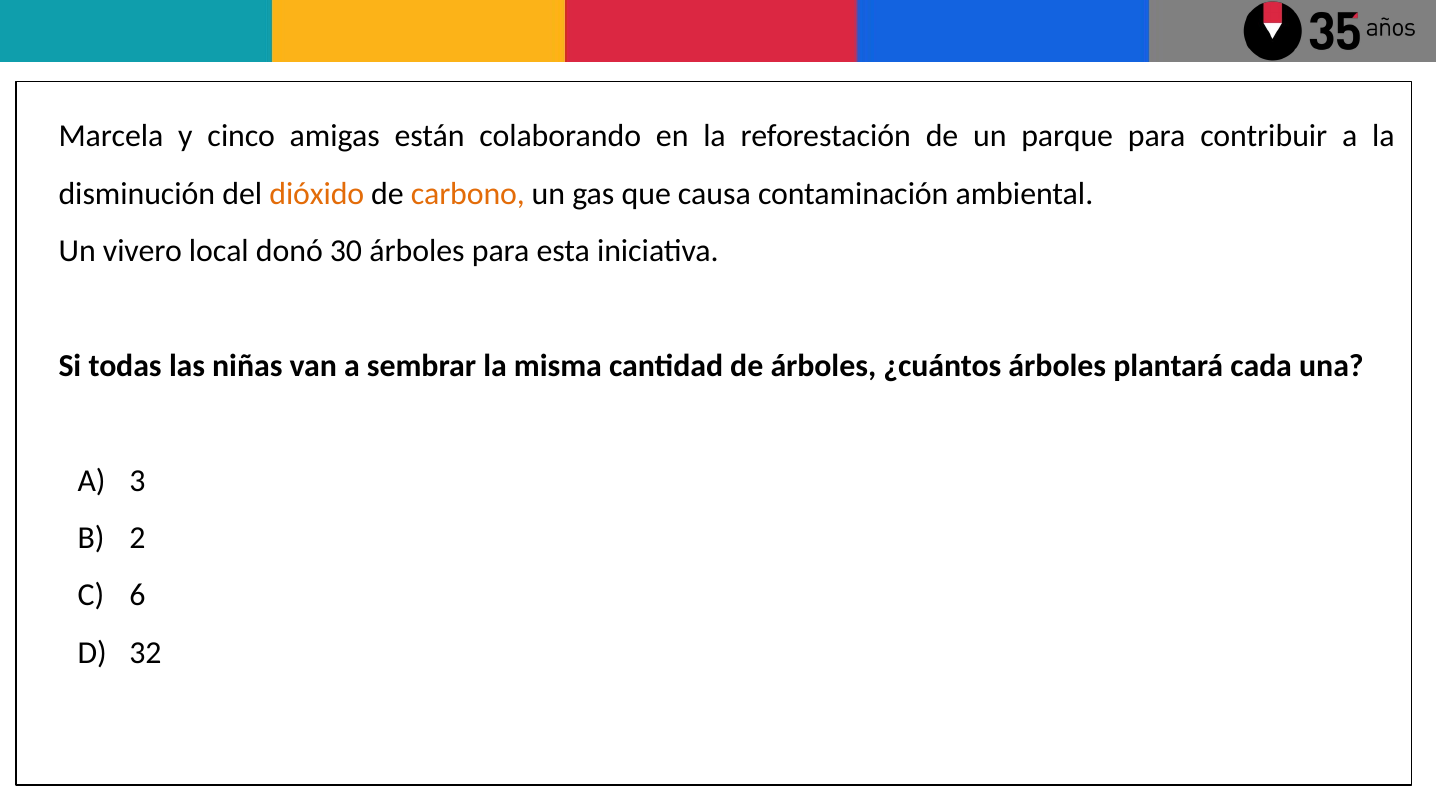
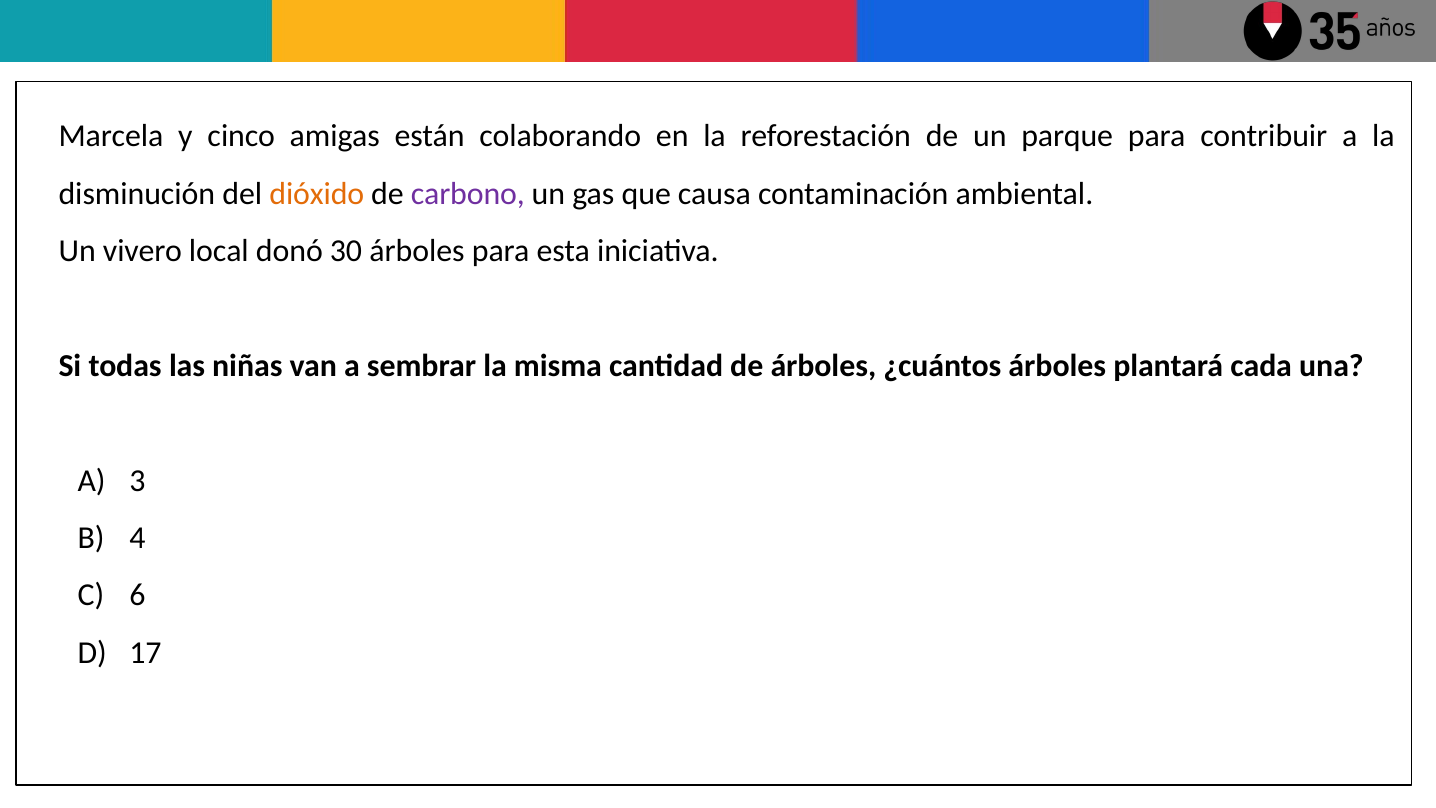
carbono colour: orange -> purple
2: 2 -> 4
32: 32 -> 17
